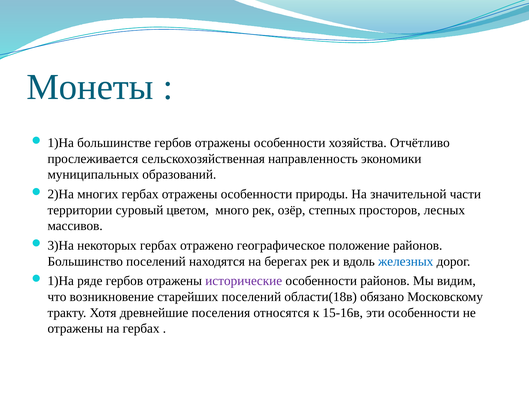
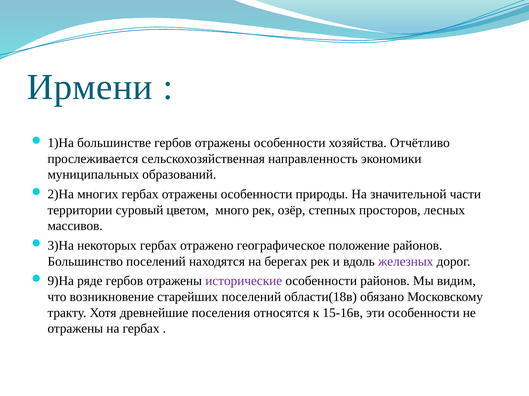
Монеты: Монеты -> Ирмени
железных colour: blue -> purple
1)На at (61, 282): 1)На -> 9)На
